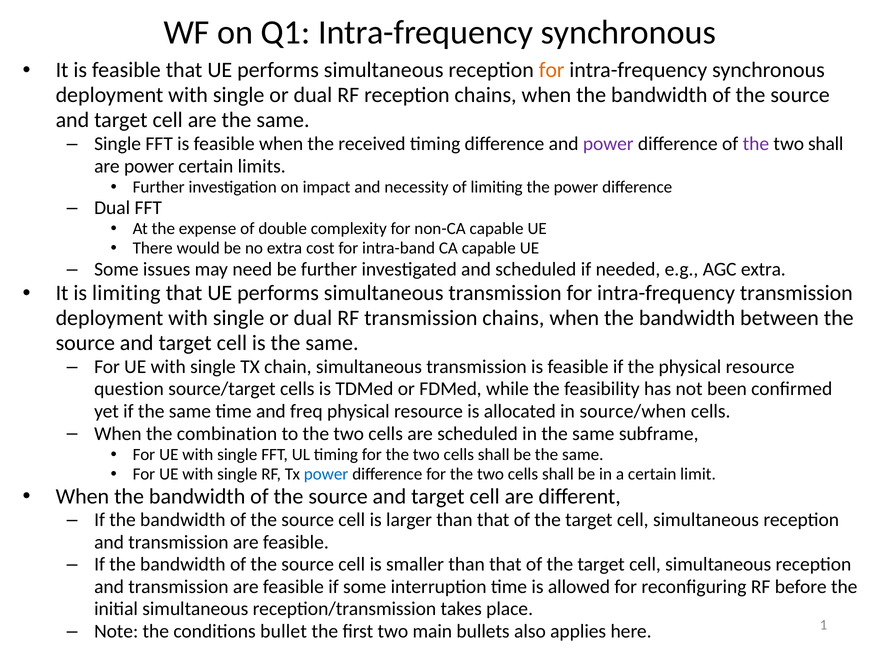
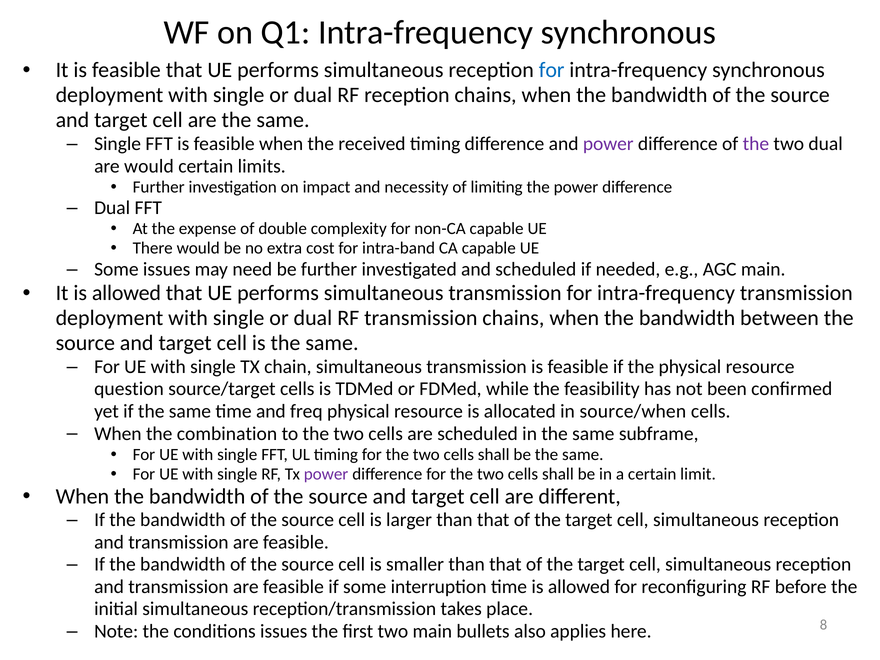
for at (552, 70) colour: orange -> blue
two shall: shall -> dual
are power: power -> would
AGC extra: extra -> main
It is limiting: limiting -> allowed
power at (326, 474) colour: blue -> purple
conditions bullet: bullet -> issues
1: 1 -> 8
